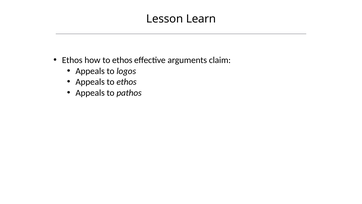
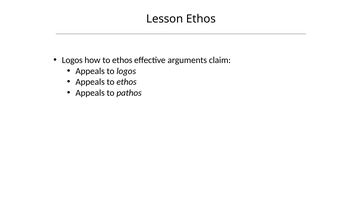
Lesson Learn: Learn -> Ethos
Ethos at (72, 60): Ethos -> Logos
